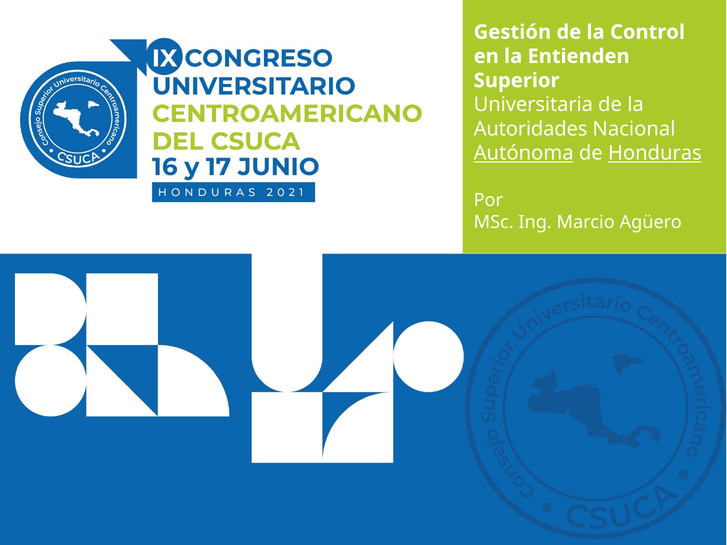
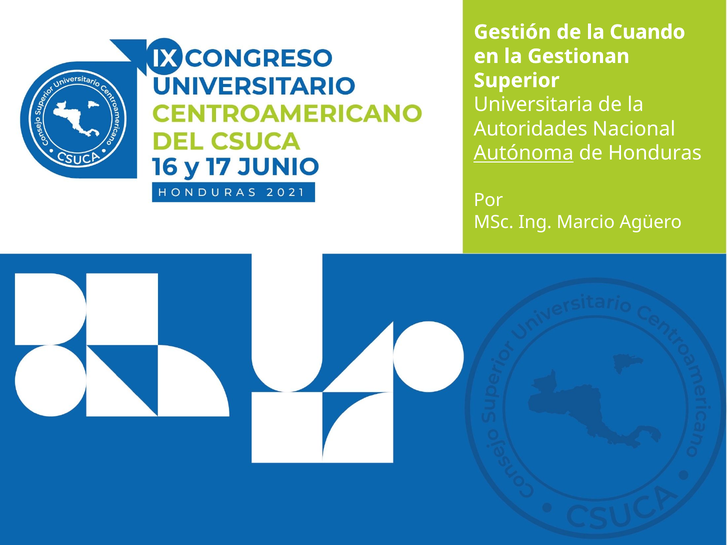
Control: Control -> Cuando
Entienden: Entienden -> Gestionan
Honduras underline: present -> none
